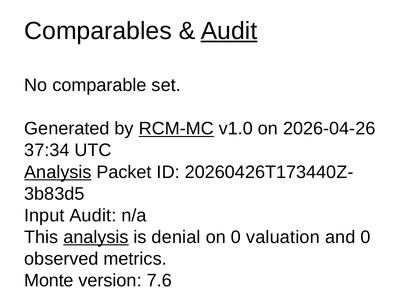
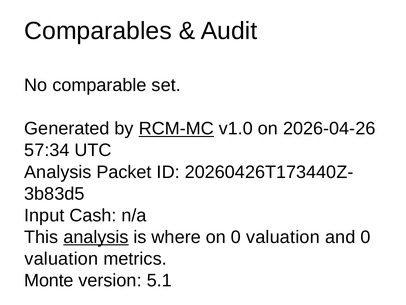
Audit at (229, 31) underline: present -> none
37:34: 37:34 -> 57:34
Analysis at (58, 172) underline: present -> none
Input Audit: Audit -> Cash
denial: denial -> where
observed at (61, 258): observed -> valuation
7.6: 7.6 -> 5.1
